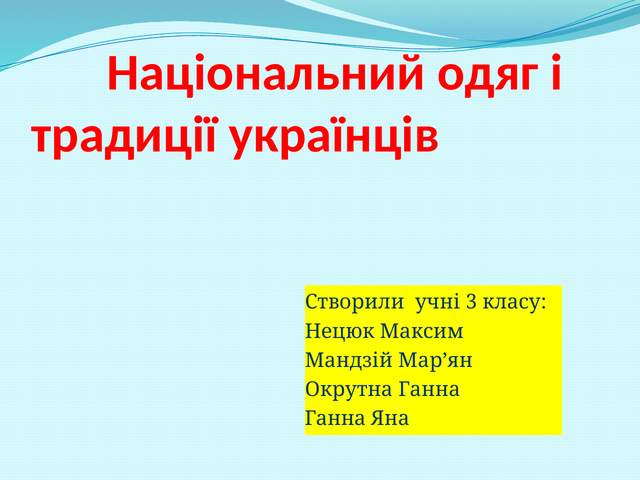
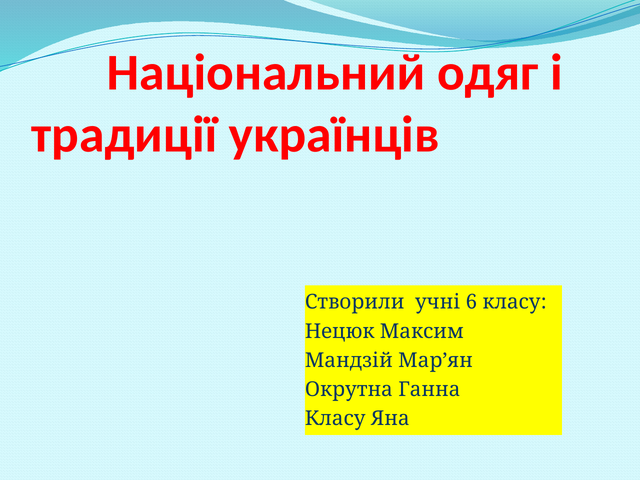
3: 3 -> 6
Ганна at (335, 419): Ганна -> Класу
